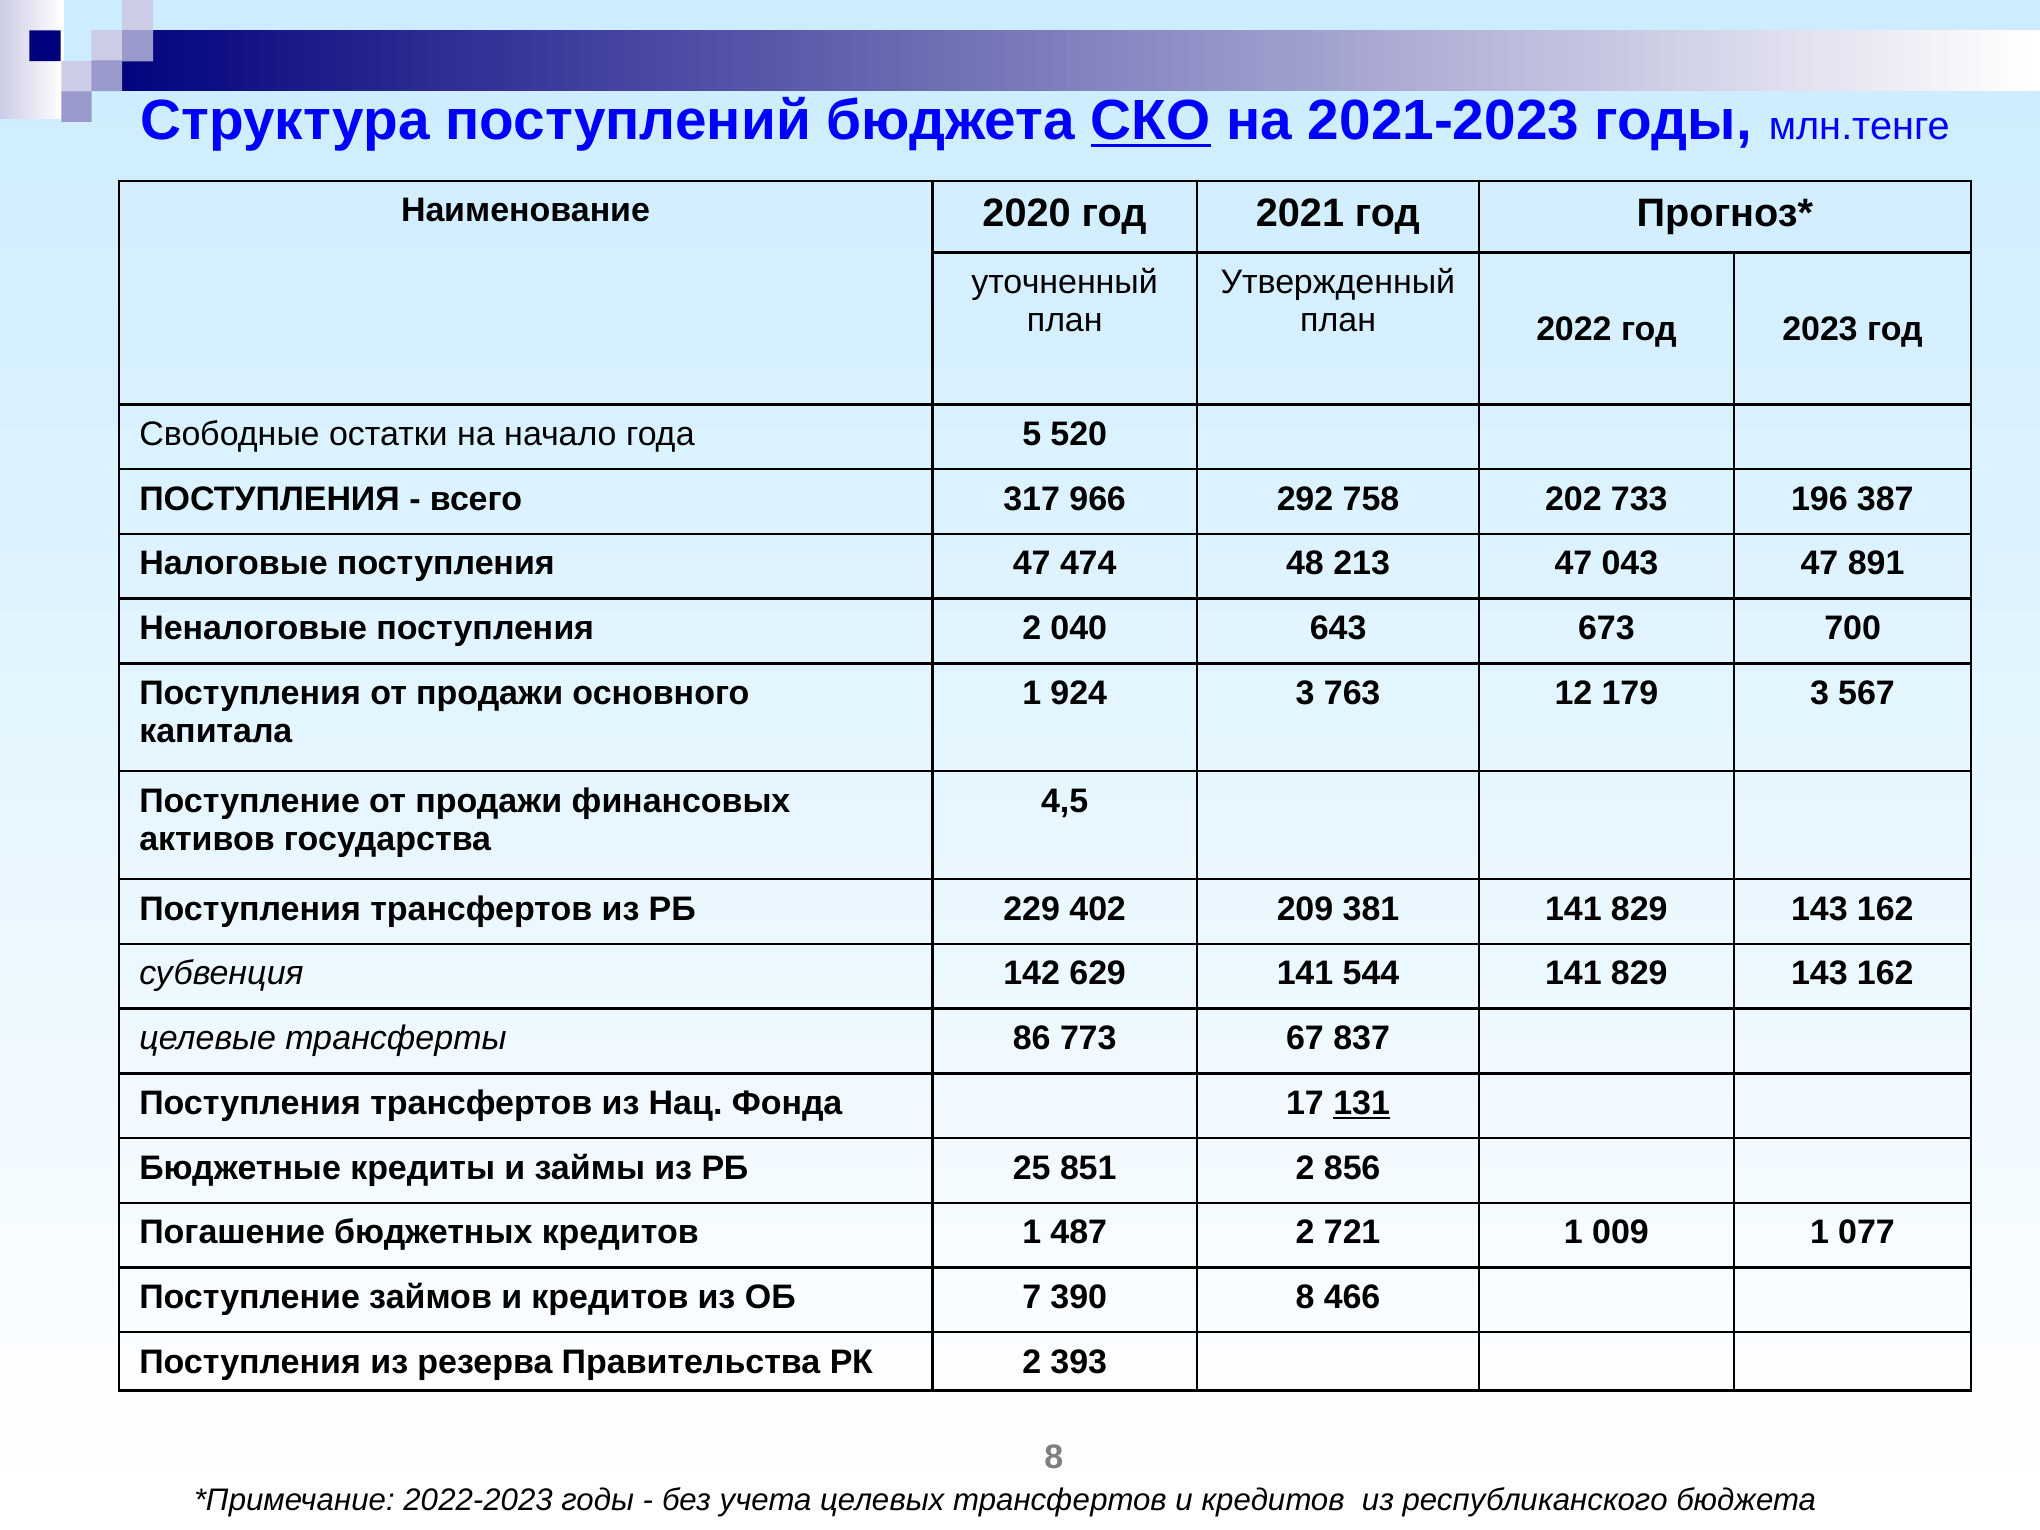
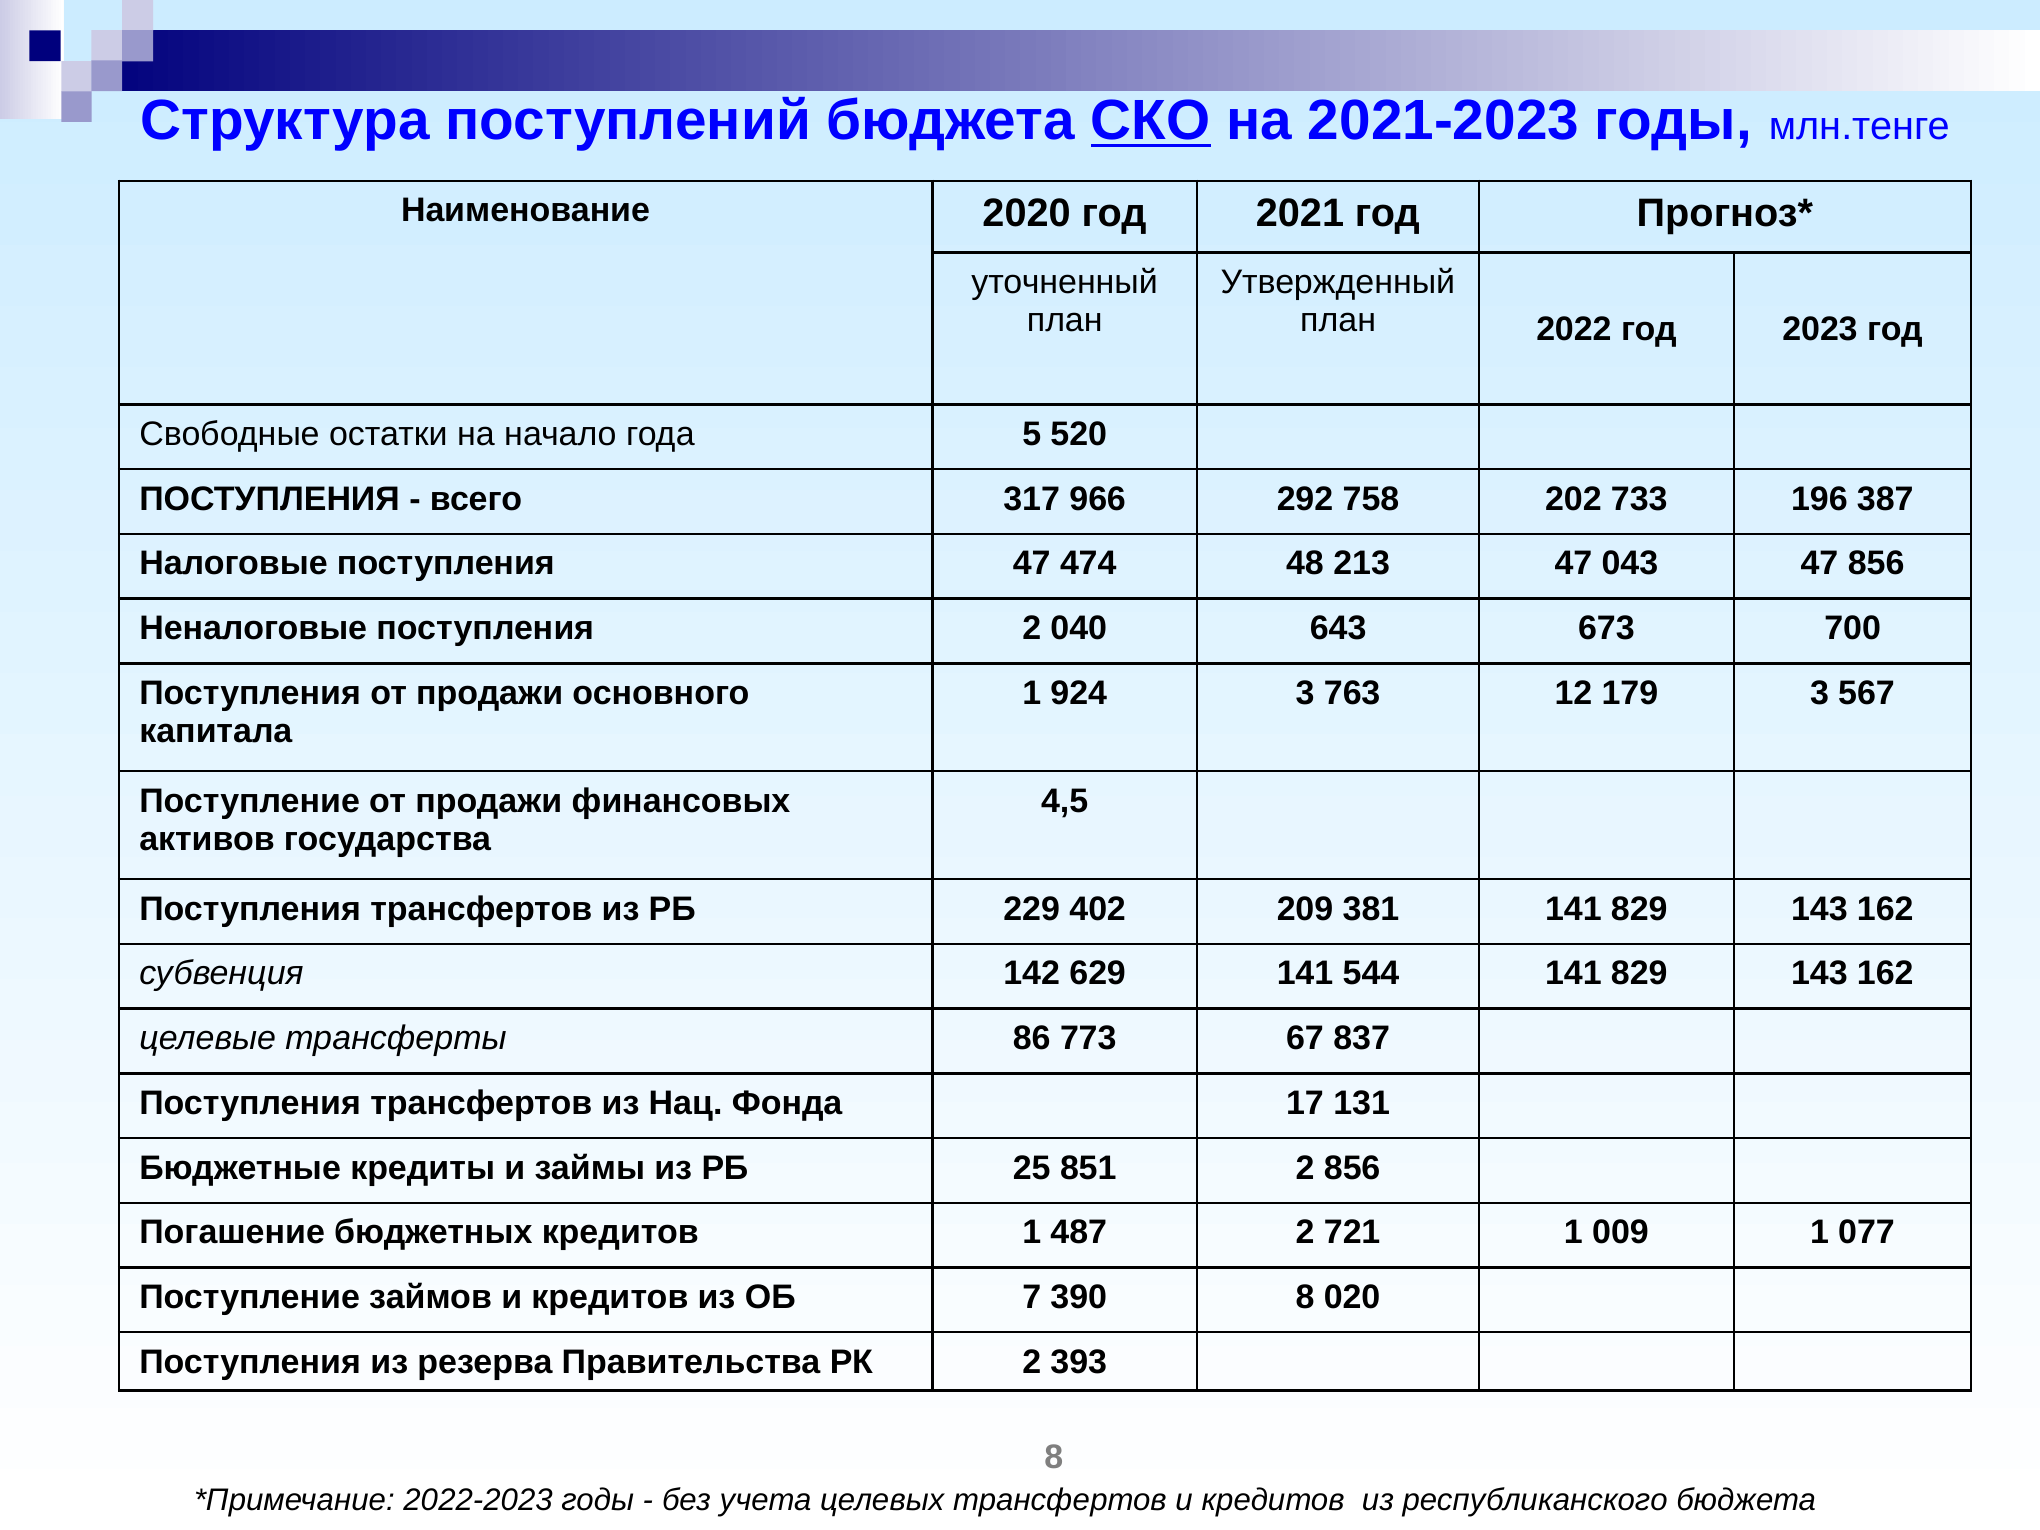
47 891: 891 -> 856
131 underline: present -> none
466: 466 -> 020
